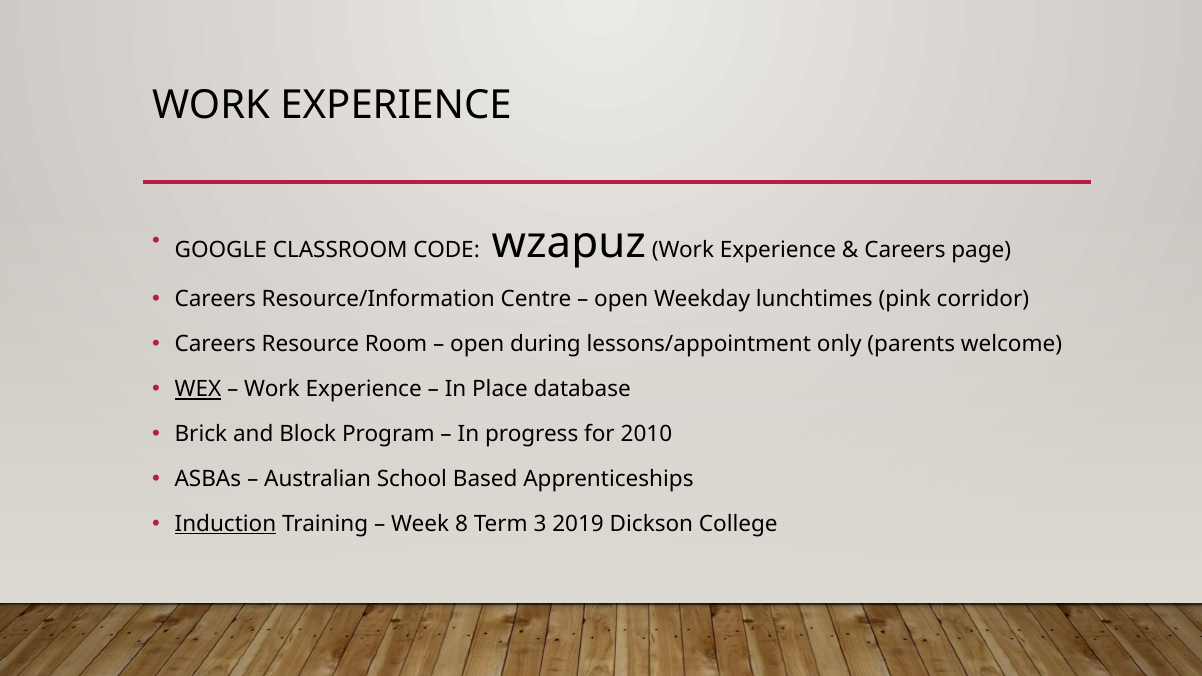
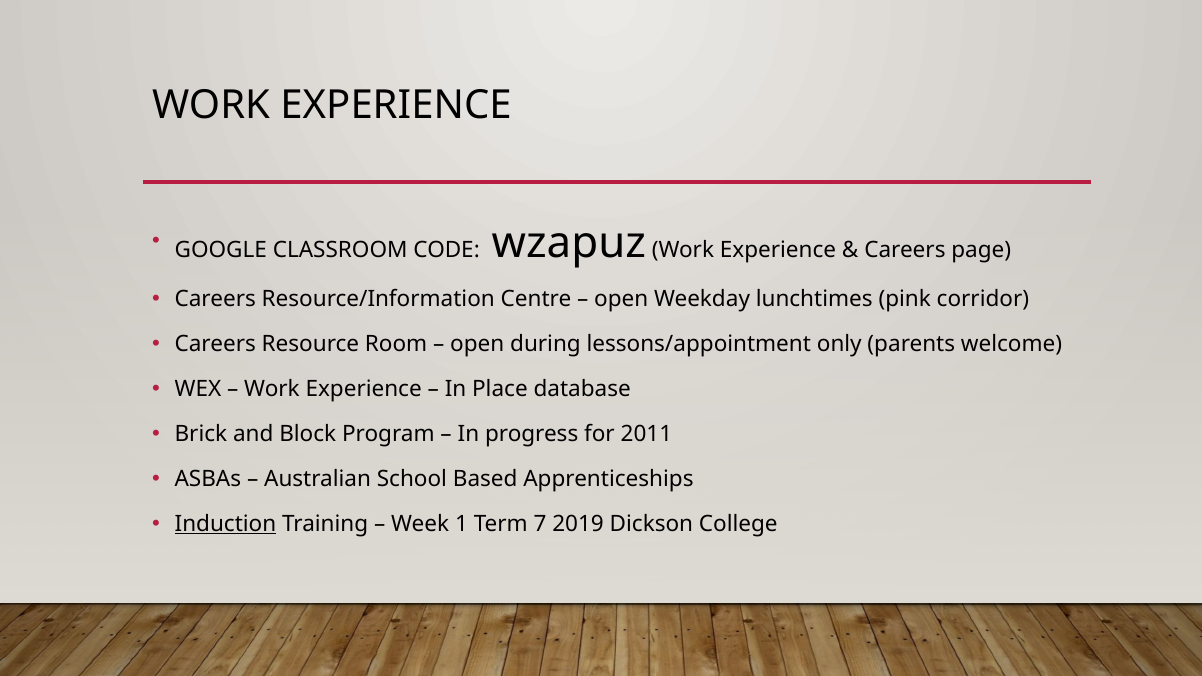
WEX underline: present -> none
2010: 2010 -> 2011
8: 8 -> 1
3: 3 -> 7
